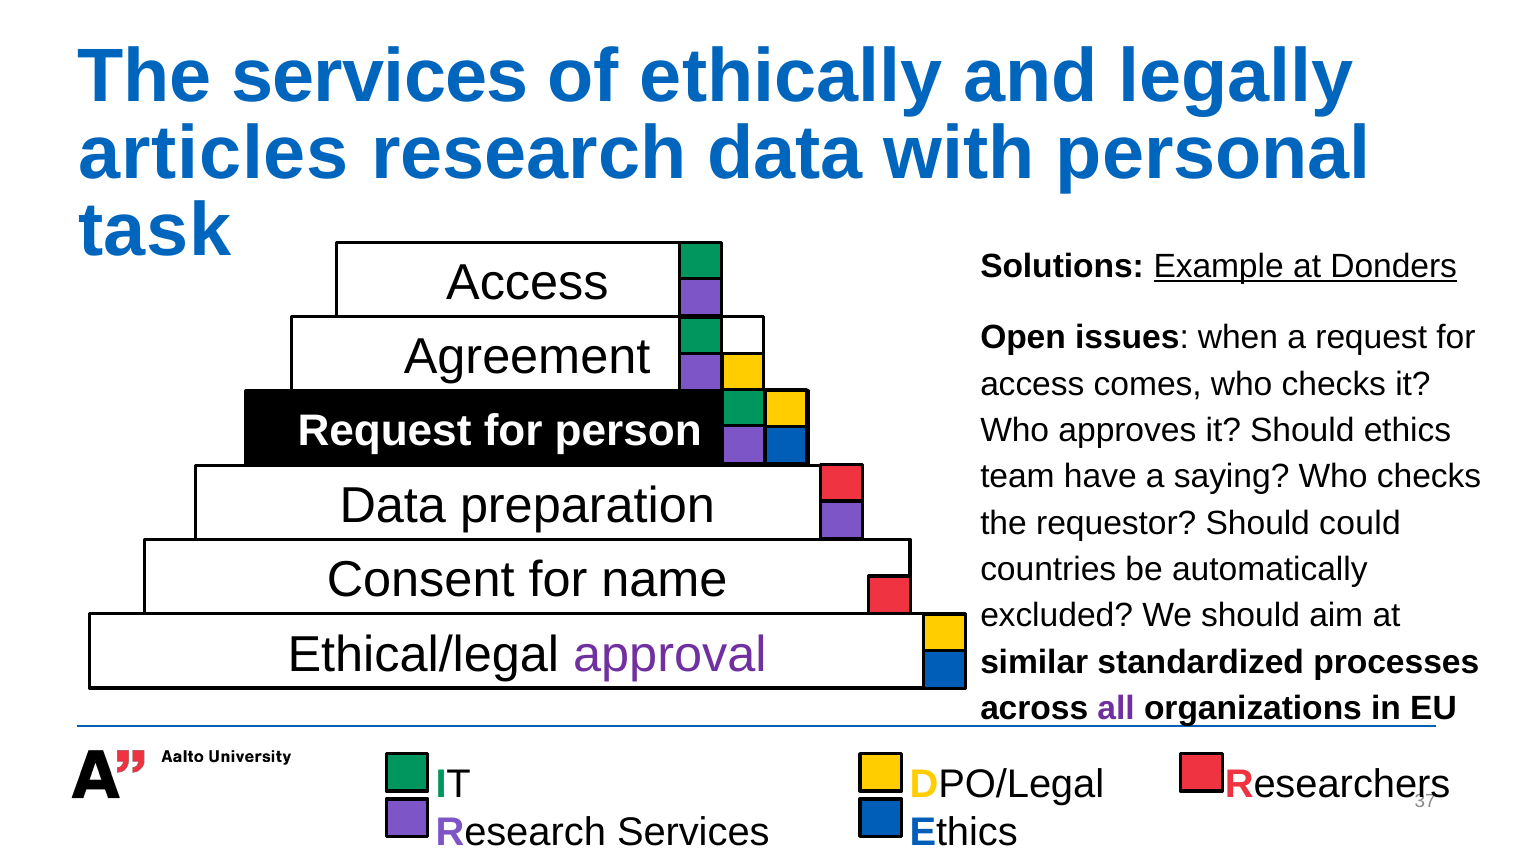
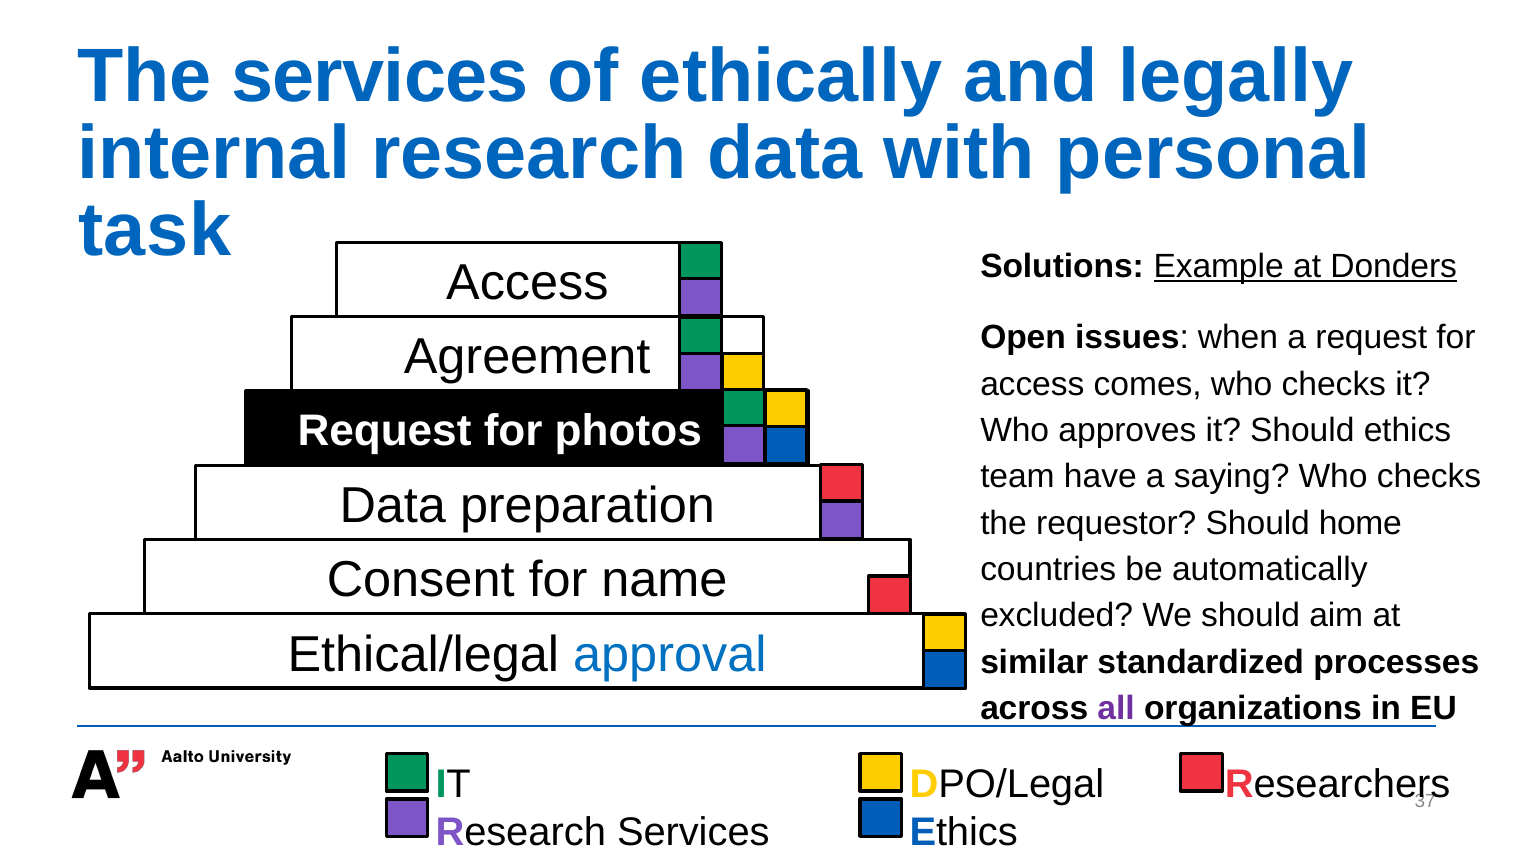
articles: articles -> internal
person: person -> photos
could: could -> home
approval colour: purple -> blue
